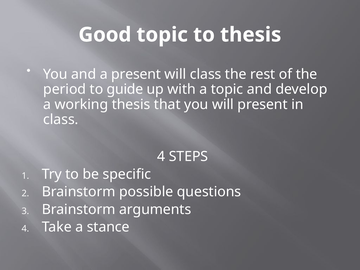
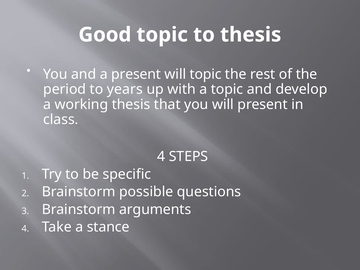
will class: class -> topic
guide: guide -> years
